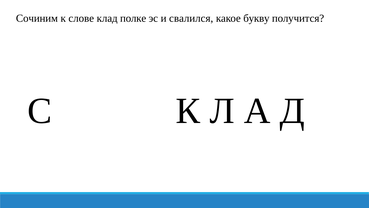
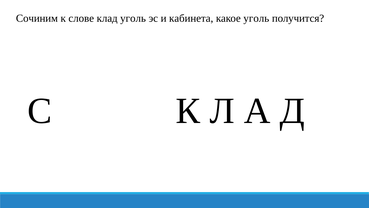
клад полке: полке -> уголь
свалился: свалился -> кабинета
какое букву: букву -> уголь
